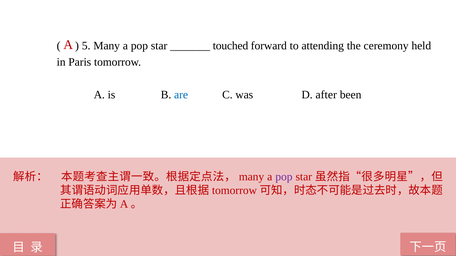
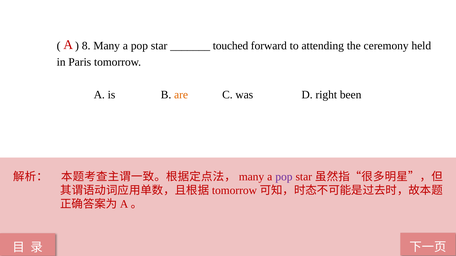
5: 5 -> 8
are colour: blue -> orange
after: after -> right
